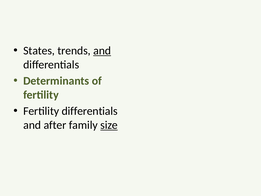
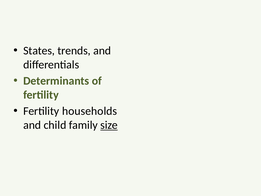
and at (102, 51) underline: present -> none
Fertility differentials: differentials -> households
after: after -> child
